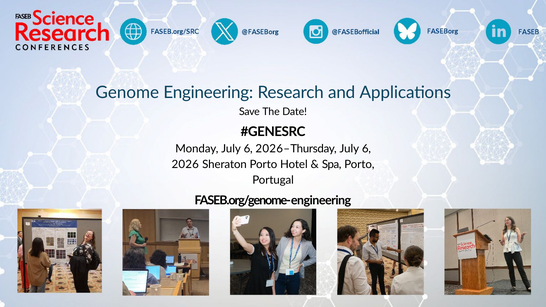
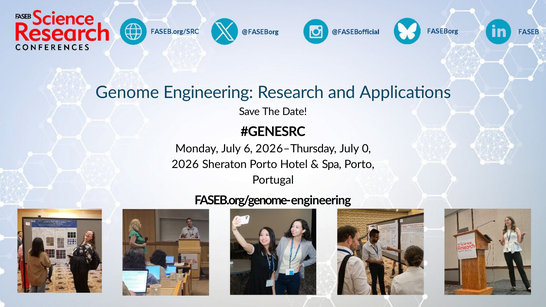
2026–Thursday July 6: 6 -> 0
